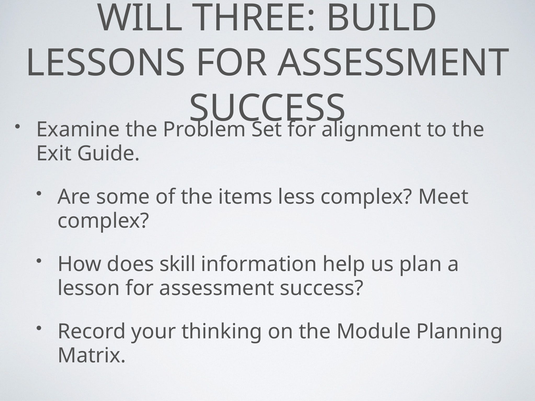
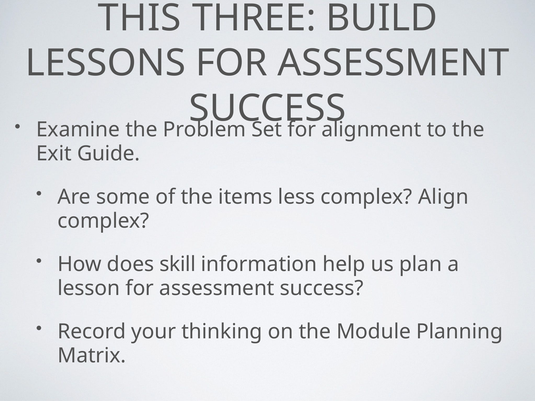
WILL: WILL -> THIS
Meet: Meet -> Align
